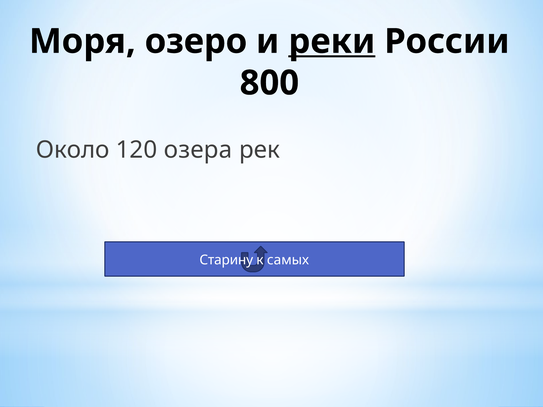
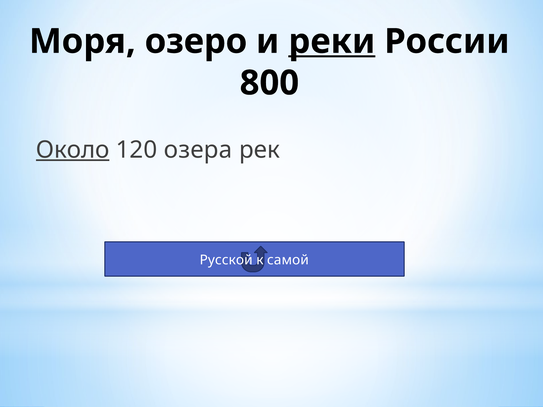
Около underline: none -> present
Старину: Старину -> Русской
самых: самых -> самой
